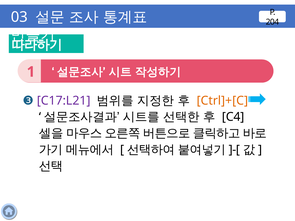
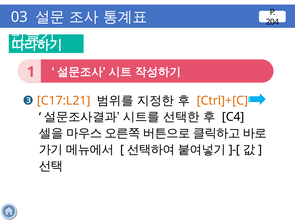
C17:L21 colour: purple -> orange
